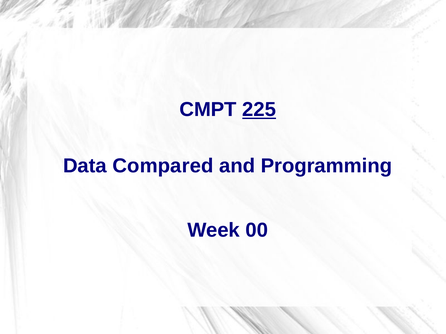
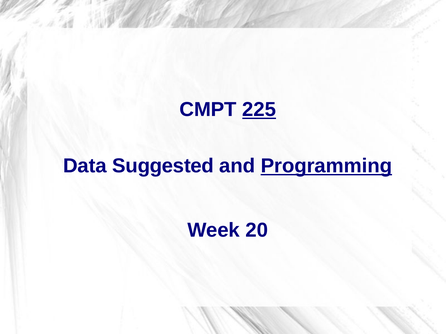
Compared: Compared -> Suggested
Programming underline: none -> present
00: 00 -> 20
